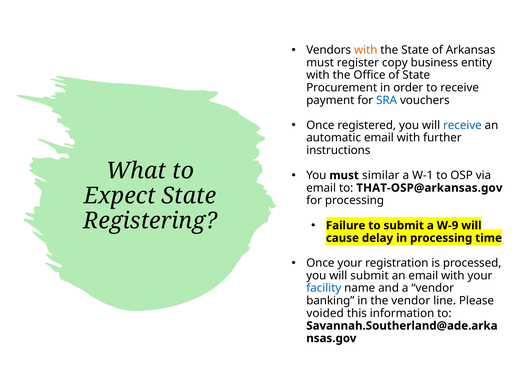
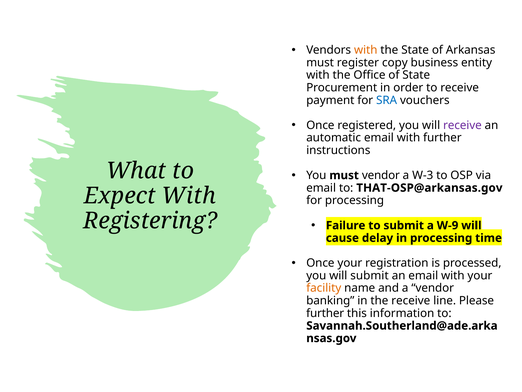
receive at (462, 125) colour: blue -> purple
must similar: similar -> vendor
W-1: W-1 -> W-3
Expect State: State -> With
facility colour: blue -> orange
the vendor: vendor -> receive
voided at (325, 313): voided -> further
